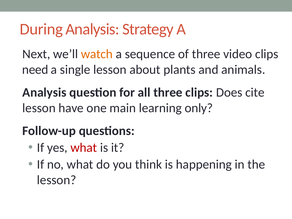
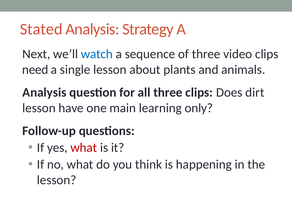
During: During -> Stated
watch colour: orange -> blue
cite: cite -> dirt
